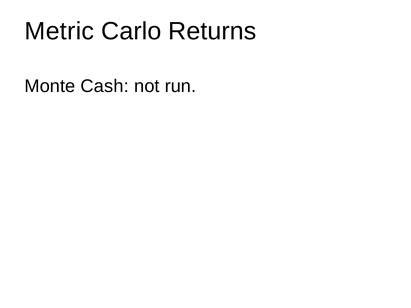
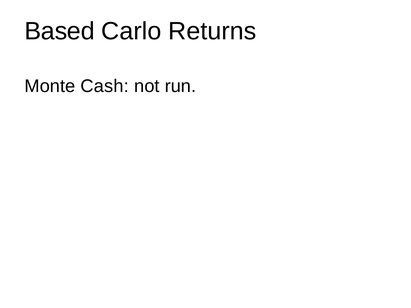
Metric: Metric -> Based
